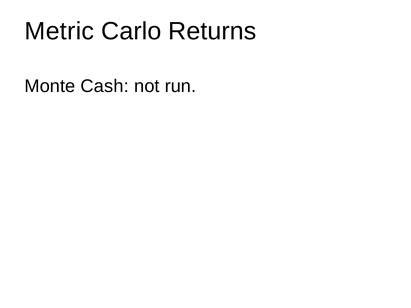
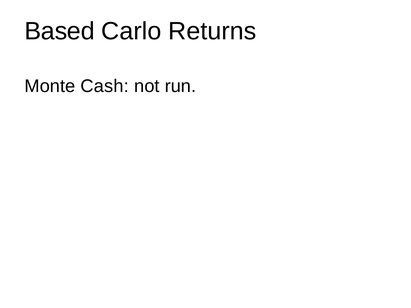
Metric: Metric -> Based
